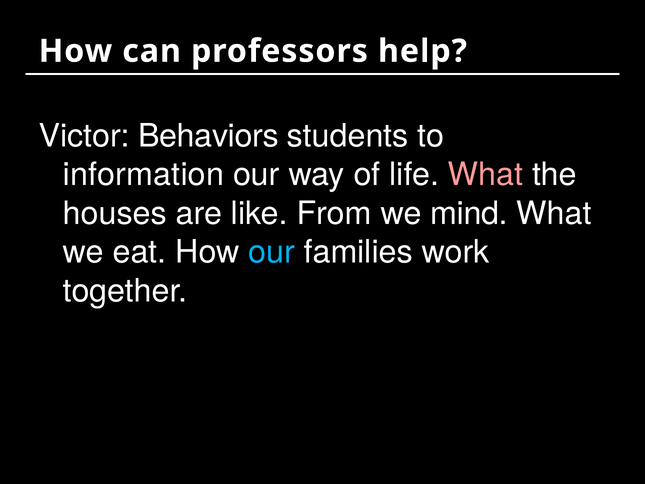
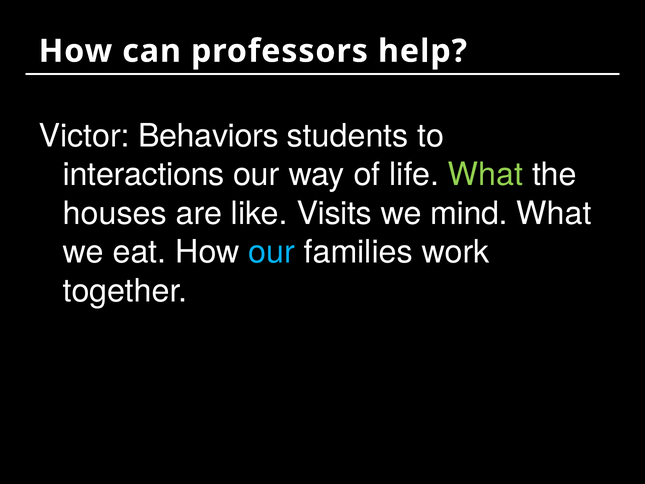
information: information -> interactions
What at (486, 175) colour: pink -> light green
From: From -> Visits
